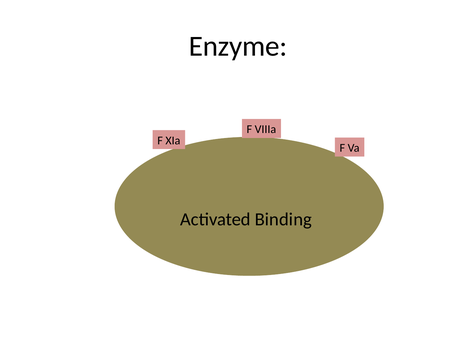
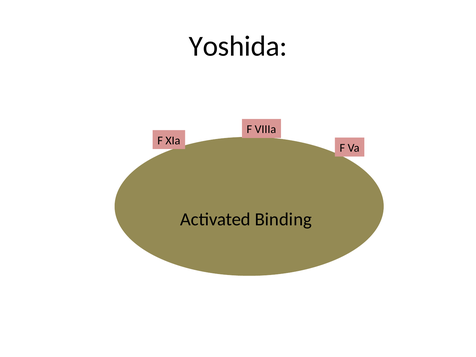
Enzyme: Enzyme -> Yoshida
